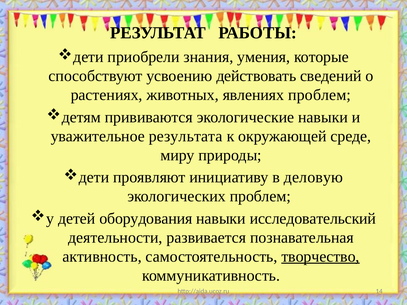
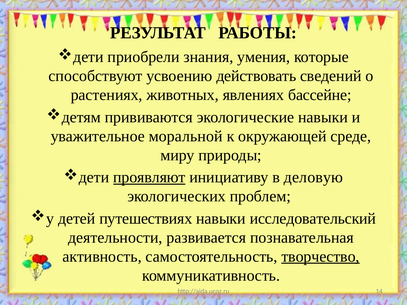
явлениях проблем: проблем -> бассейне
результата: результата -> моральной
проявляют underline: none -> present
оборудования: оборудования -> путешествиях
